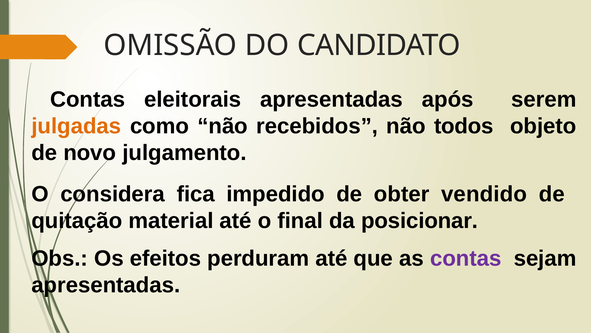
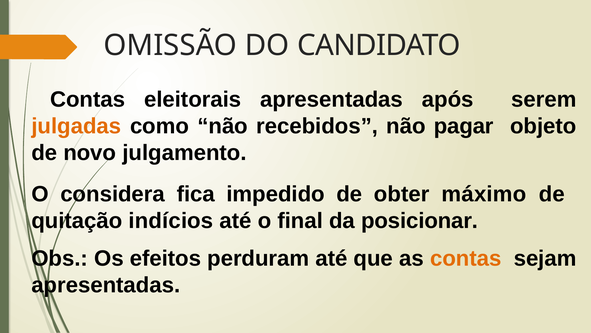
todos: todos -> pagar
vendido: vendido -> máximo
material: material -> indícios
contas at (466, 258) colour: purple -> orange
